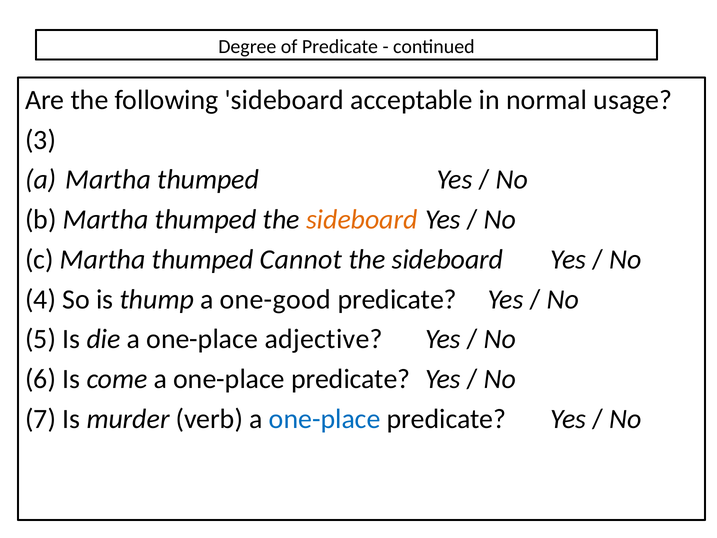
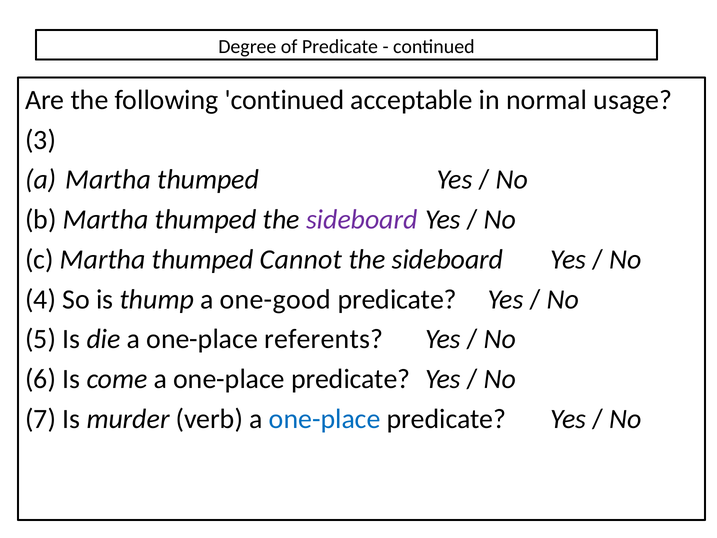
following sideboard: sideboard -> continued
sideboard at (362, 220) colour: orange -> purple
adjective: adjective -> referents
